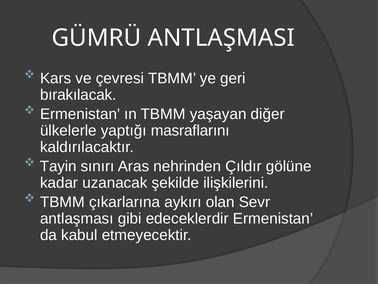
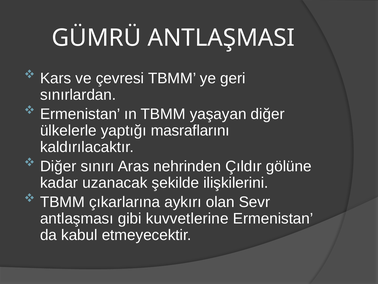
bırakılacak: bırakılacak -> sınırlardan
Tayin at (58, 166): Tayin -> Diğer
edeceklerdir: edeceklerdir -> kuvvetlerine
